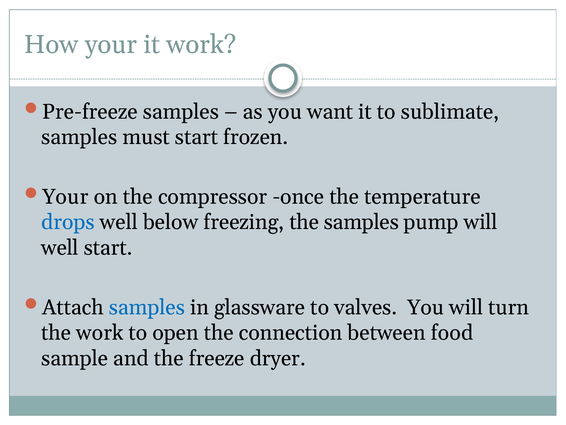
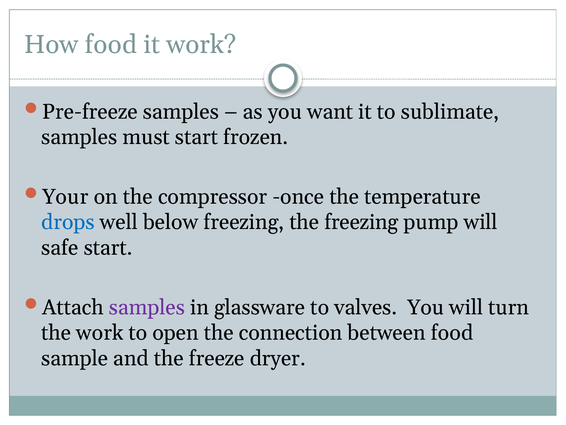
How your: your -> food
the samples: samples -> freezing
well at (60, 248): well -> safe
samples at (147, 307) colour: blue -> purple
